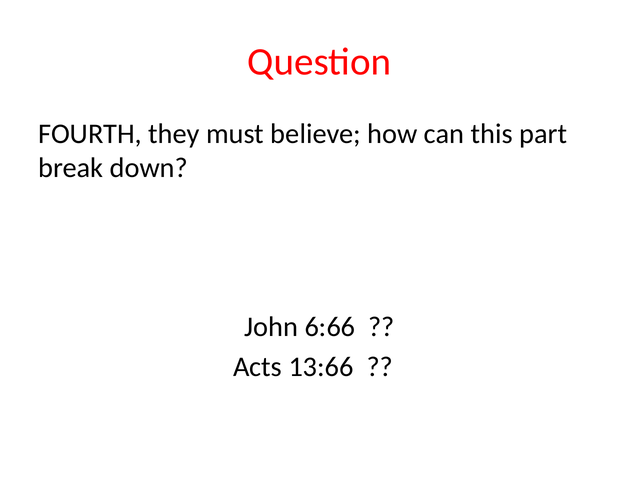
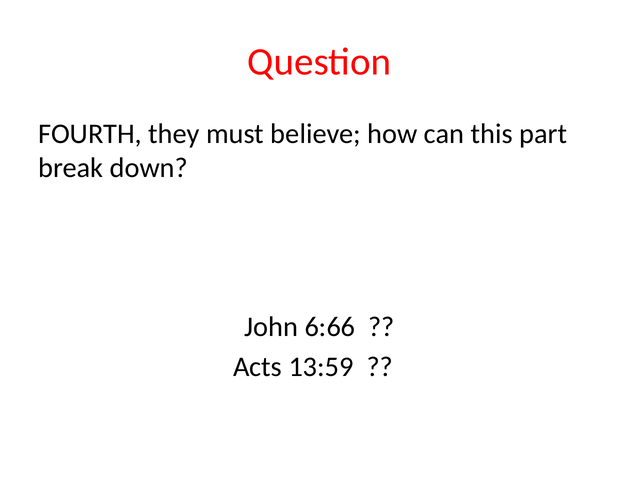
13:66: 13:66 -> 13:59
